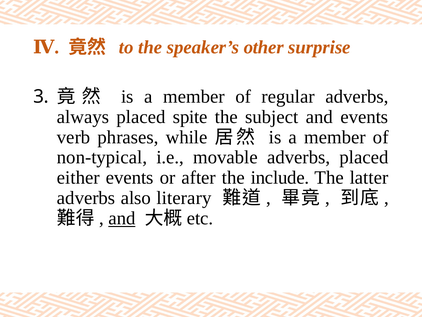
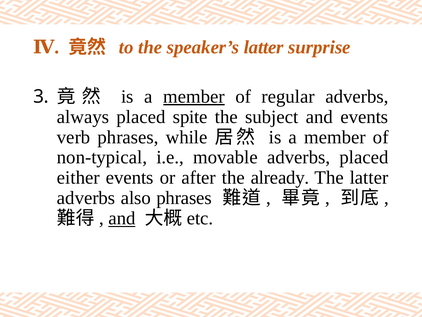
speaker’s other: other -> latter
member at (194, 96) underline: none -> present
include: include -> already
also literary: literary -> phrases
